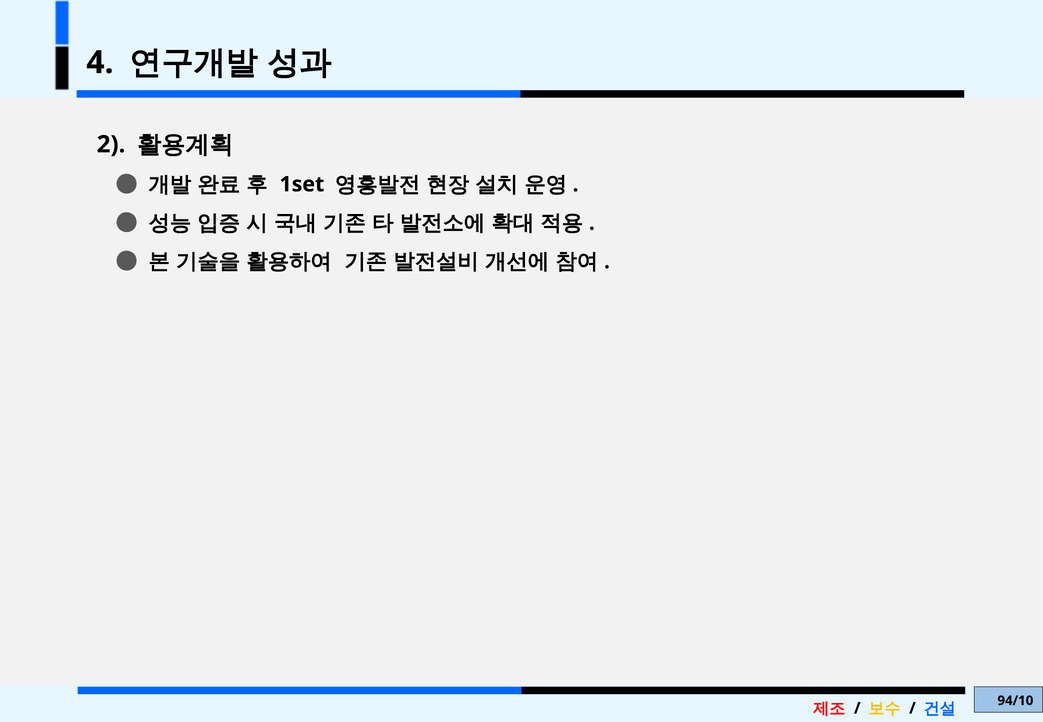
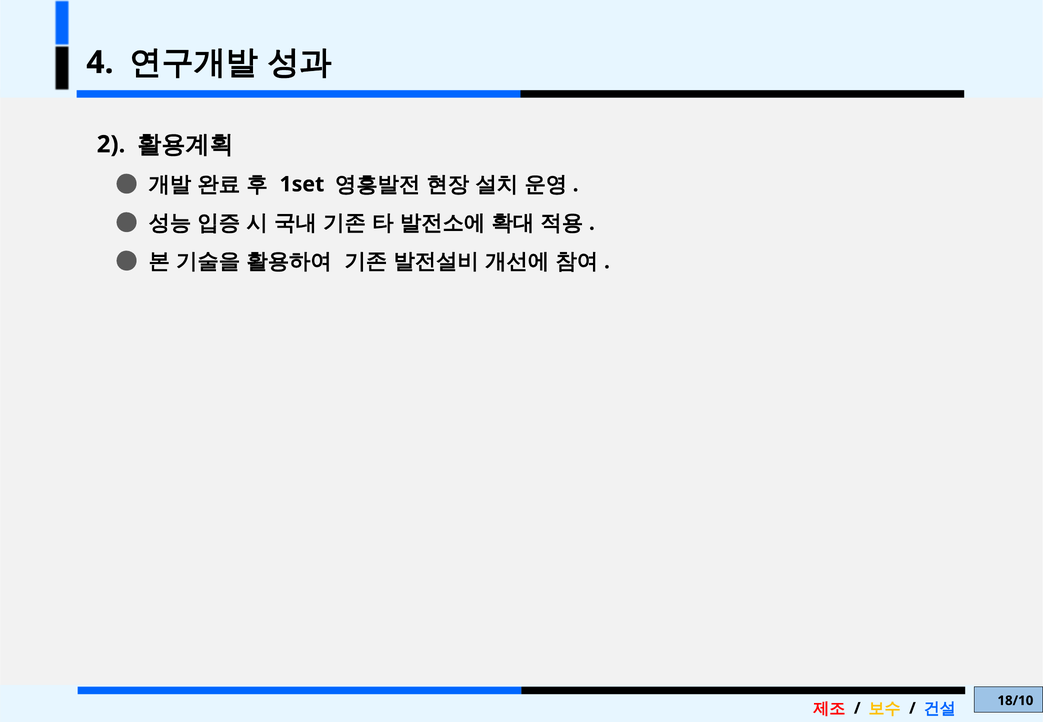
94/10: 94/10 -> 18/10
